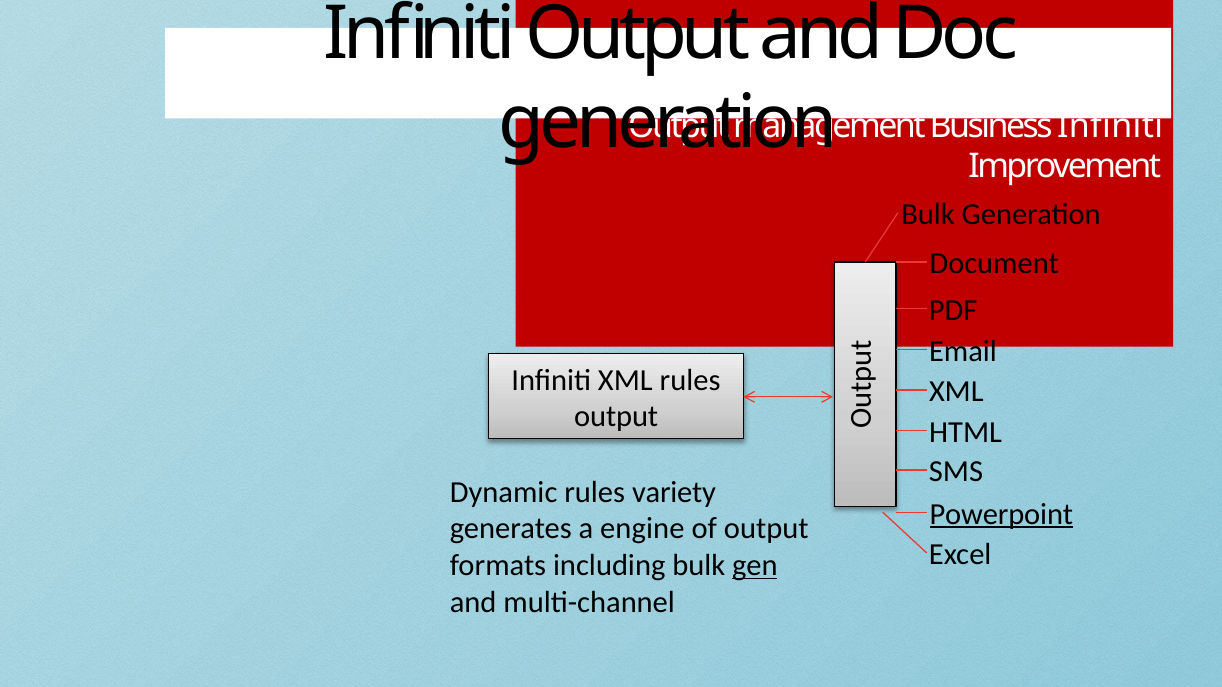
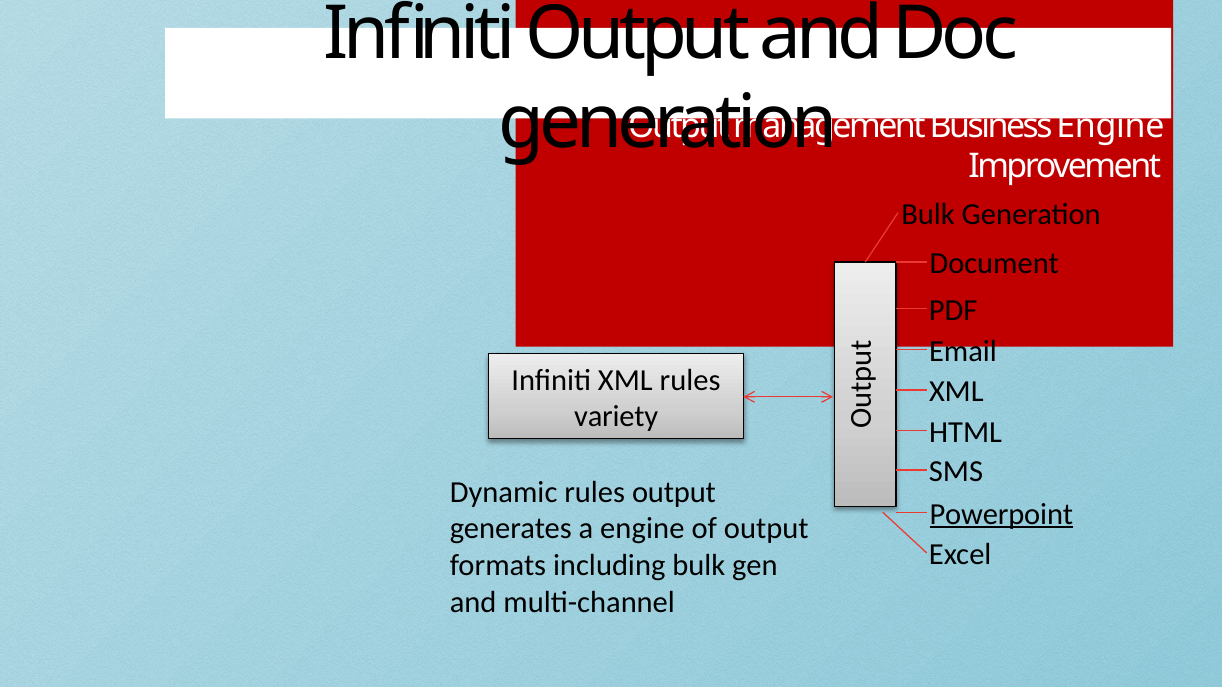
Business Infiniti: Infiniti -> Engine
output at (616, 417): output -> variety
rules variety: variety -> output
gen underline: present -> none
